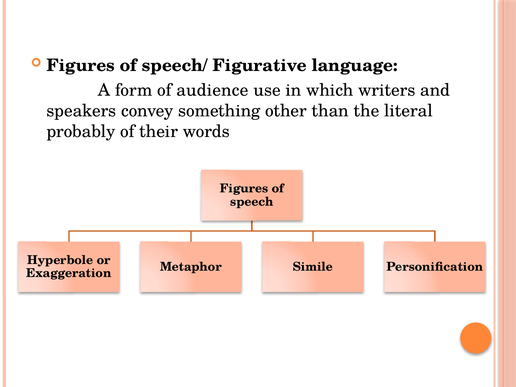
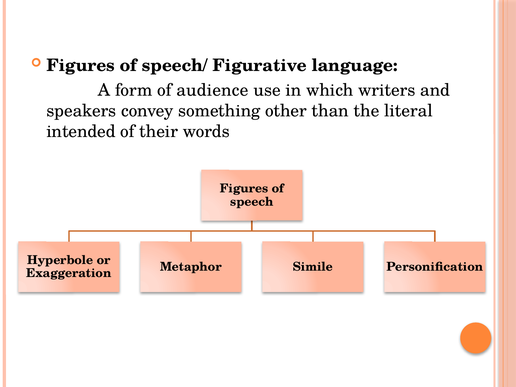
probably: probably -> intended
